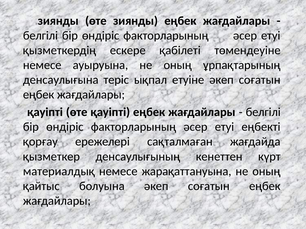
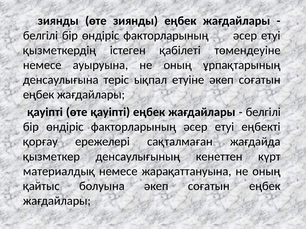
ескере: ескере -> істеген
